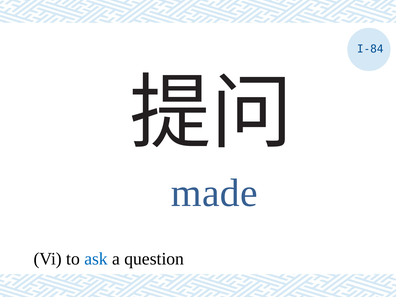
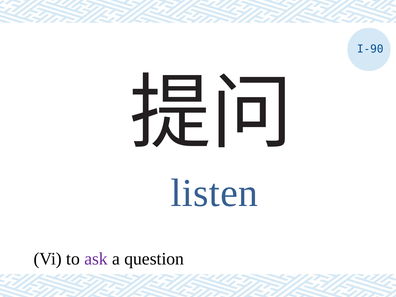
I-84: I-84 -> I-90
made: made -> listen
ask colour: blue -> purple
